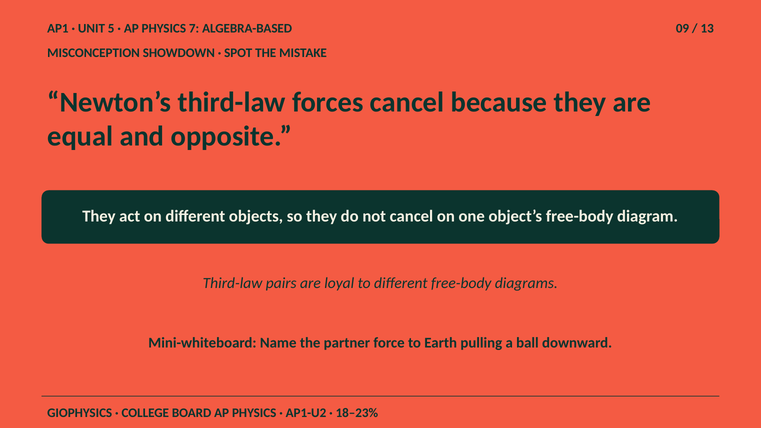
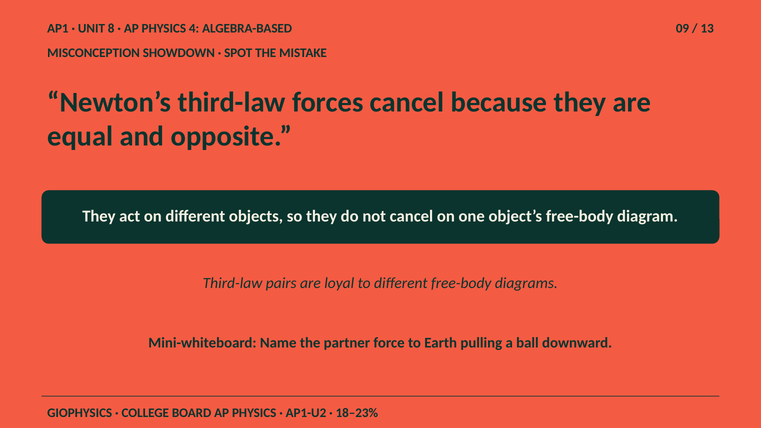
5: 5 -> 8
7: 7 -> 4
